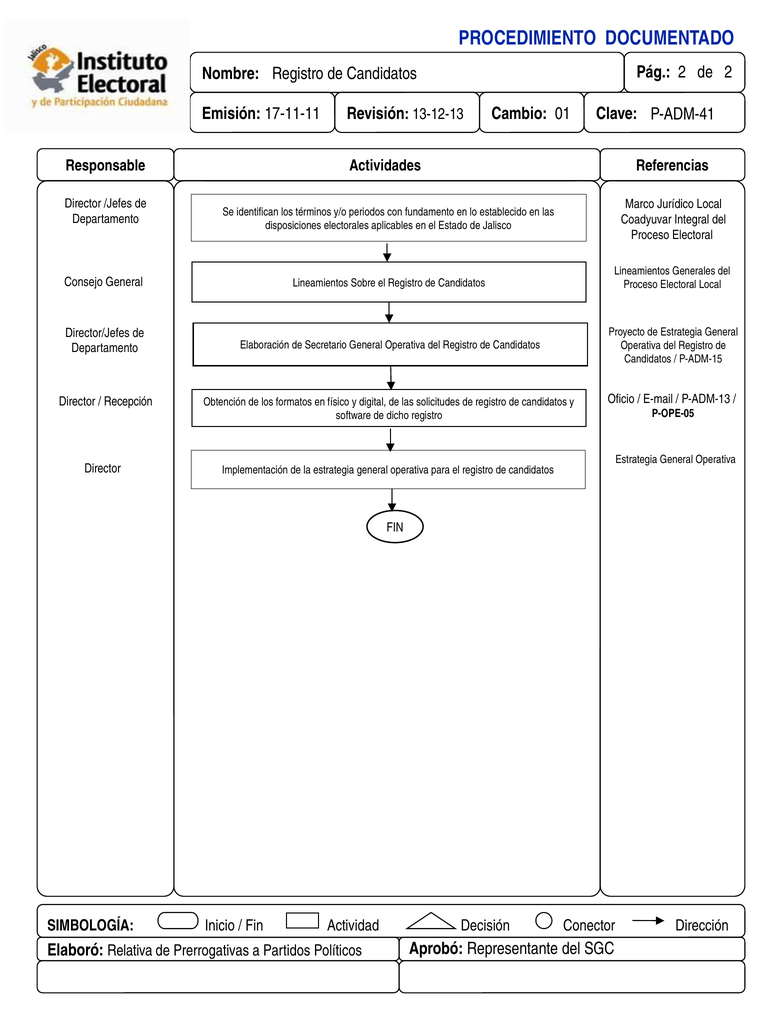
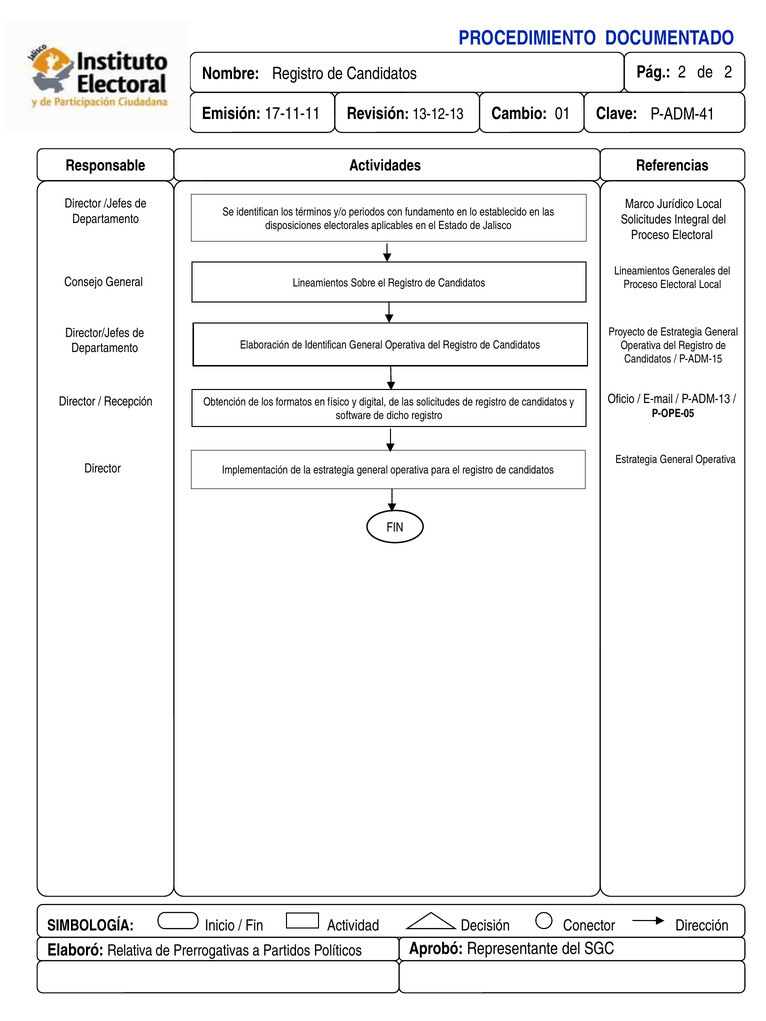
Coadyuvar at (646, 220): Coadyuvar -> Solicitudes
de Secretario: Secretario -> Identifican
